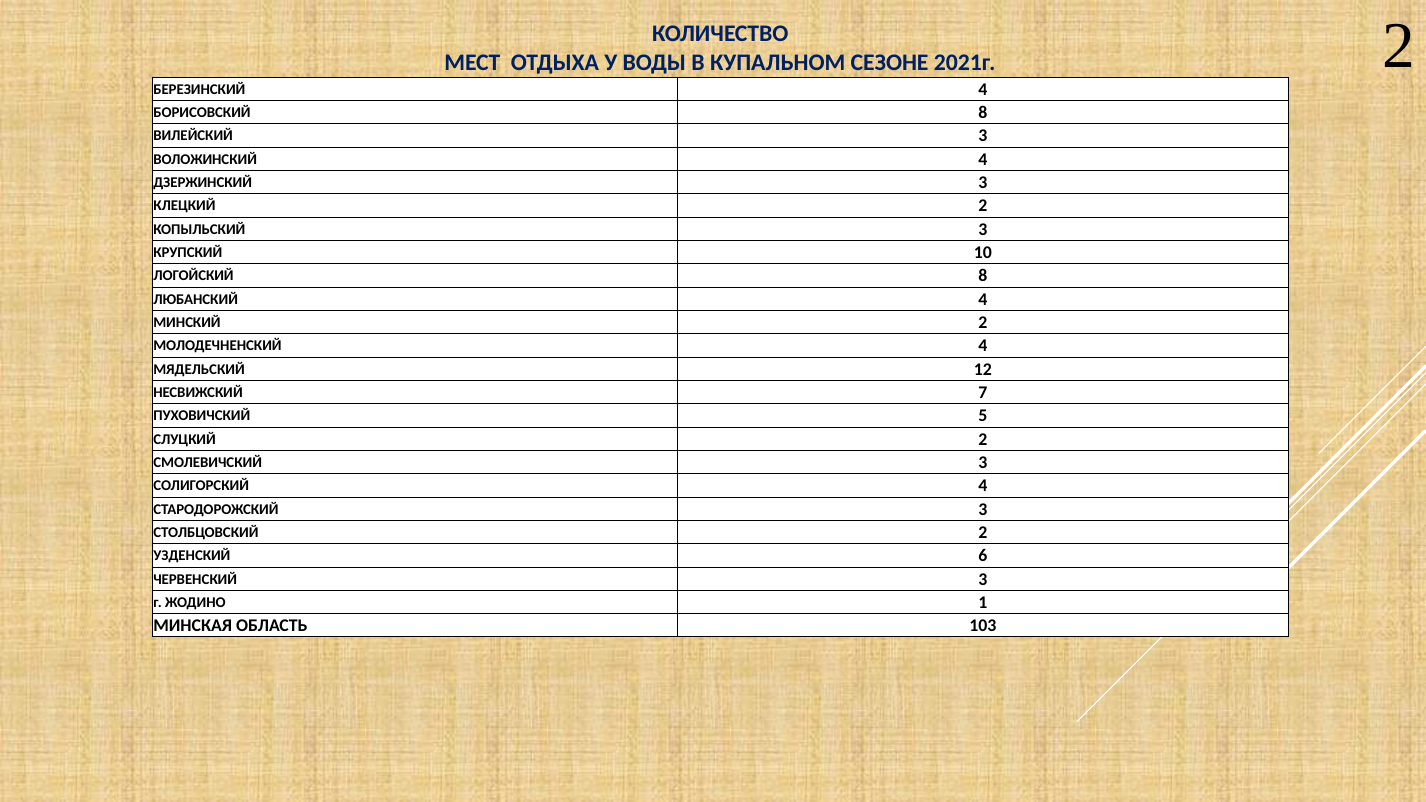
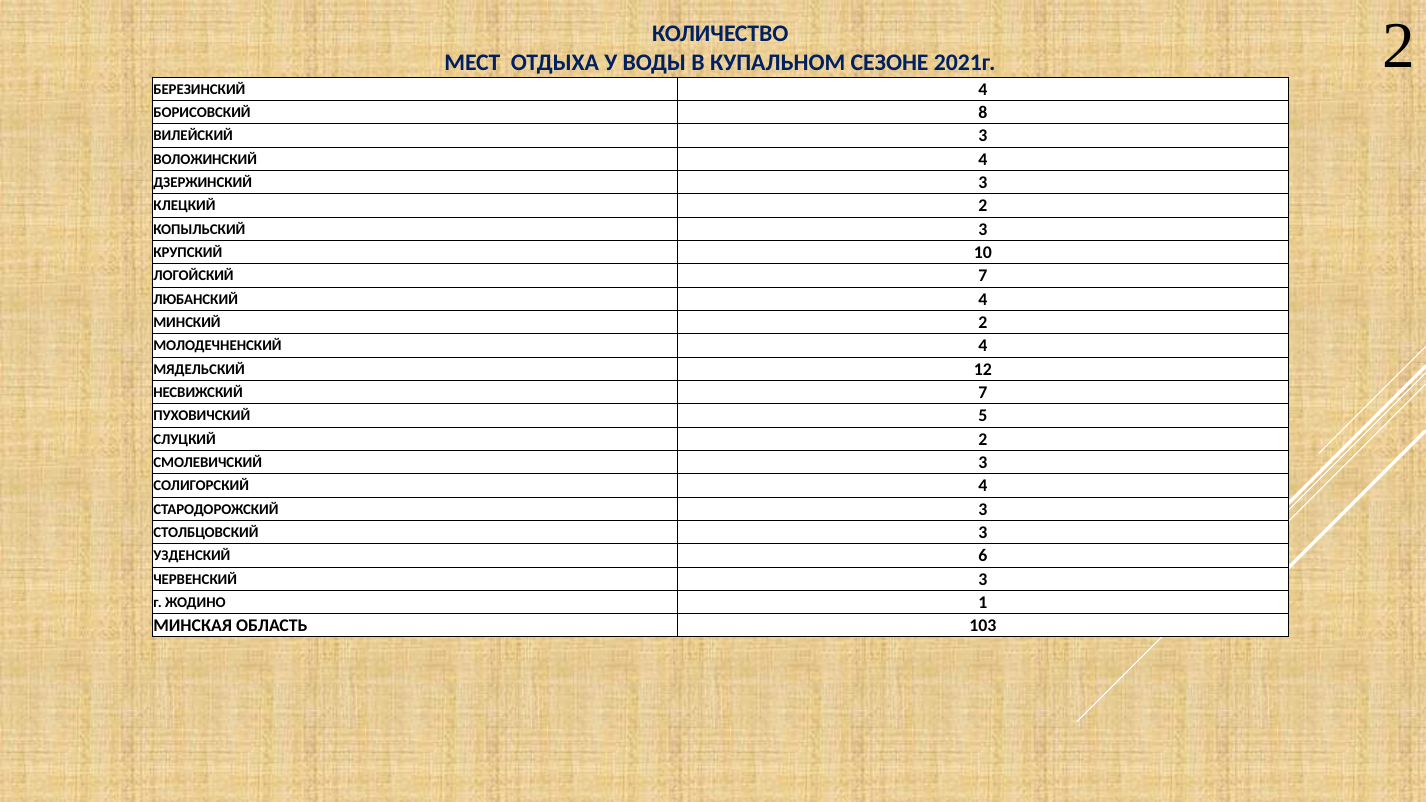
ЛОГОЙСКИЙ 8: 8 -> 7
СТОЛБЦОВСКИЙ 2: 2 -> 3
